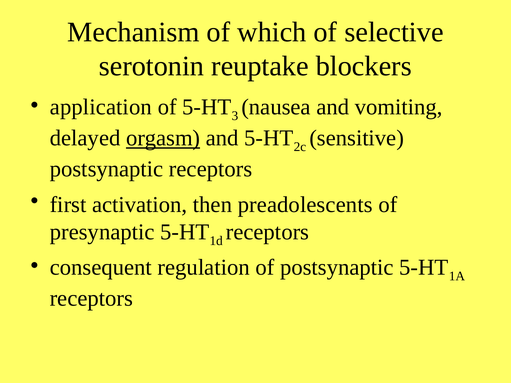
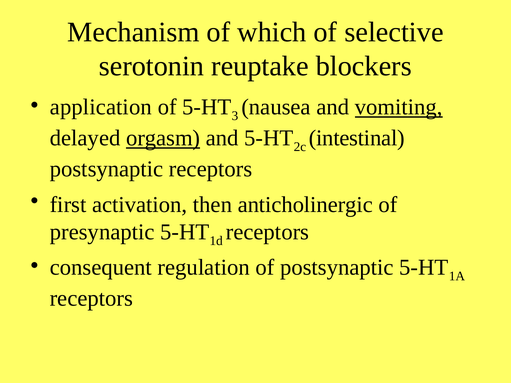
vomiting underline: none -> present
sensitive: sensitive -> intestinal
preadolescents: preadolescents -> anticholinergic
